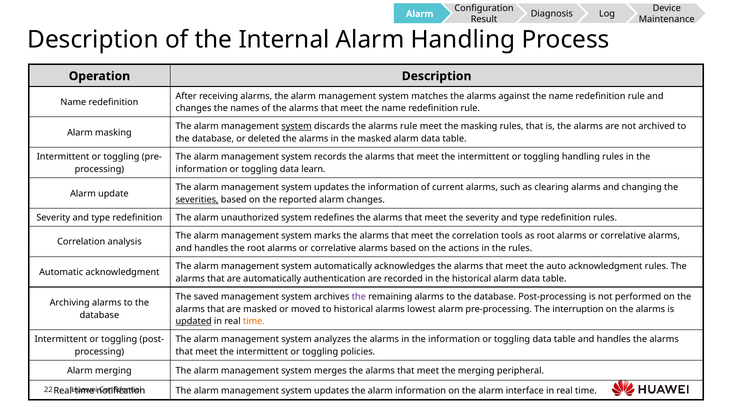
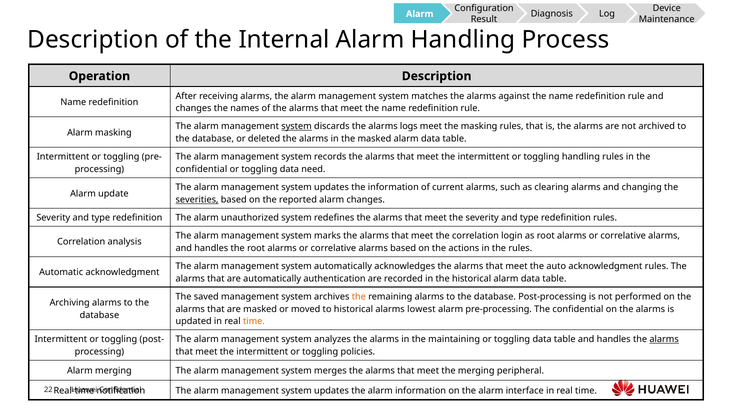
alarms rule: rule -> logs
information at (201, 169): information -> confidential
learn: learn -> need
tools: tools -> login
the at (359, 296) colour: purple -> orange
pre-processing The interruption: interruption -> confidential
updated underline: present -> none
alarms in the information: information -> maintaining
alarms at (664, 339) underline: none -> present
